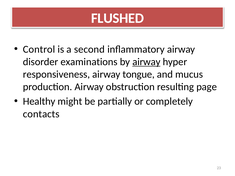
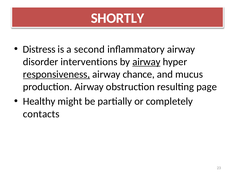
FLUSHED: FLUSHED -> SHORTLY
Control: Control -> Distress
examinations: examinations -> interventions
responsiveness underline: none -> present
tongue: tongue -> chance
